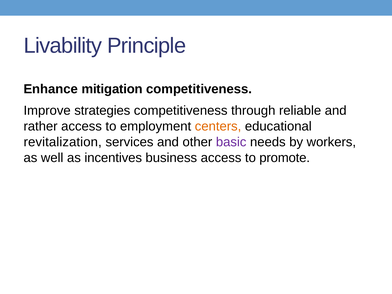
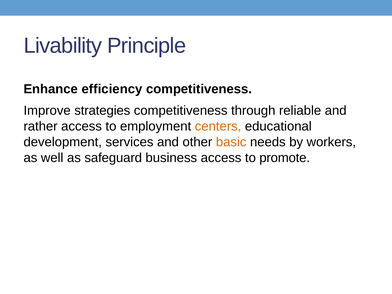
mitigation: mitigation -> efficiency
revitalization: revitalization -> development
basic colour: purple -> orange
incentives: incentives -> safeguard
